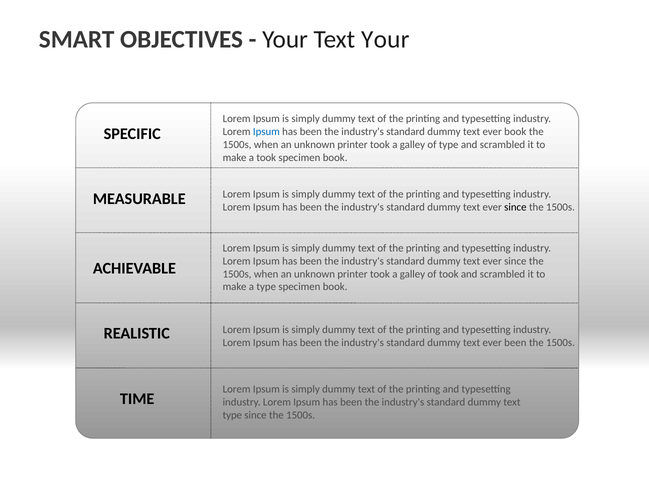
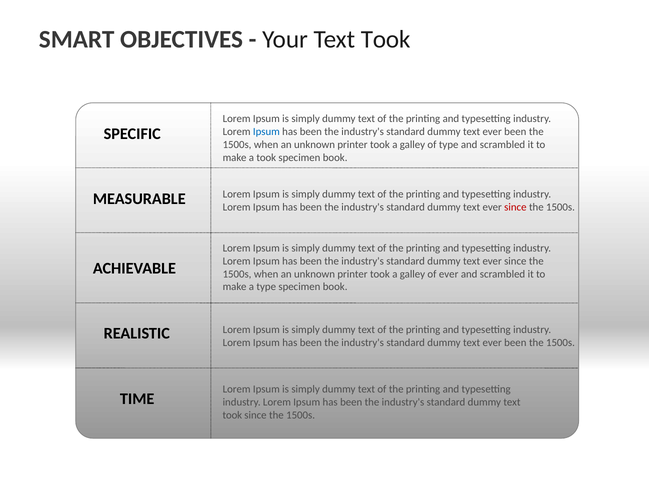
Your Text Your: Your -> Took
book at (515, 132): book -> been
since at (515, 207) colour: black -> red
of took: took -> ever
type at (232, 415): type -> took
